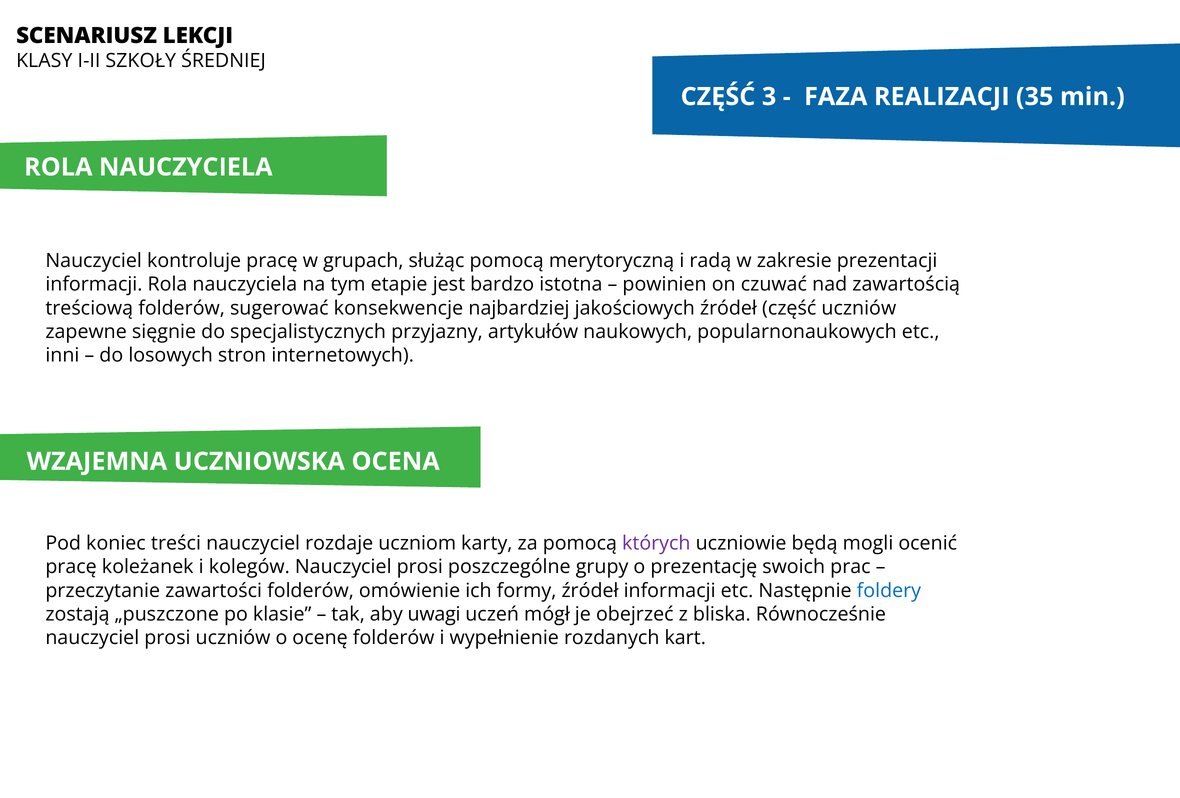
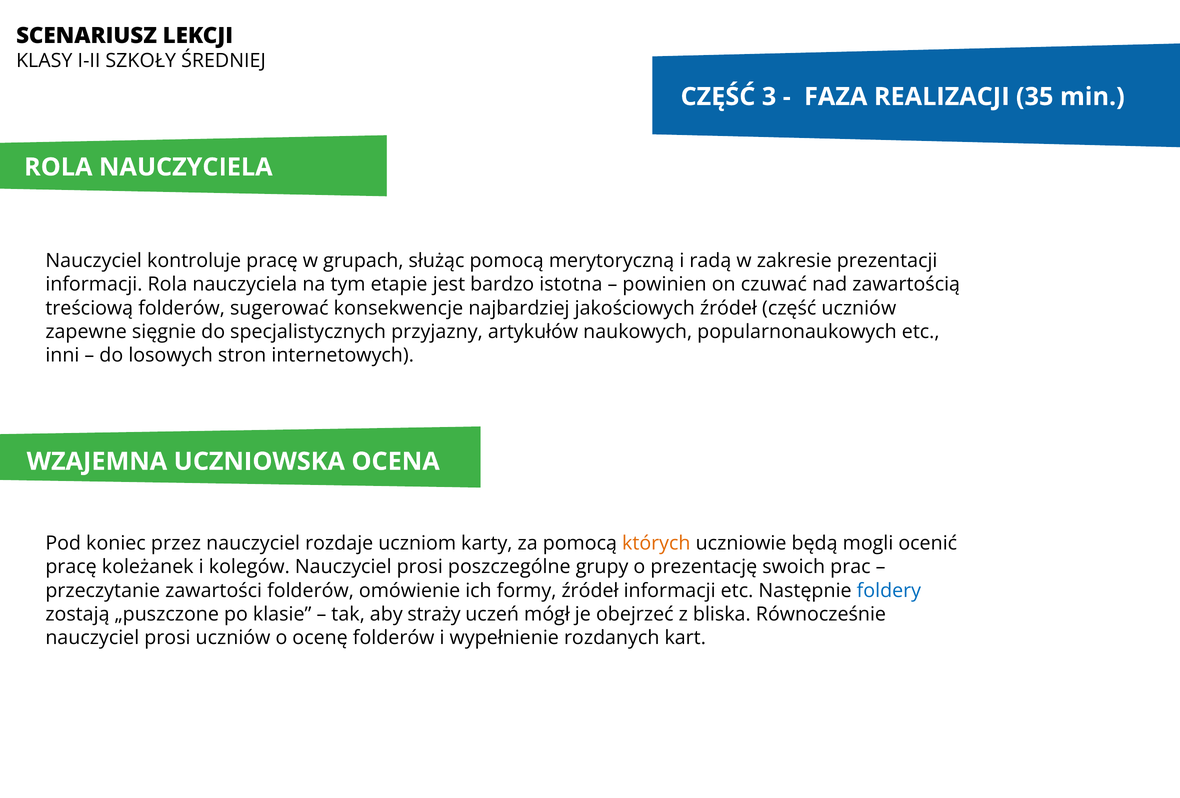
treści: treści -> przez
których colour: purple -> orange
uwagi: uwagi -> straży
